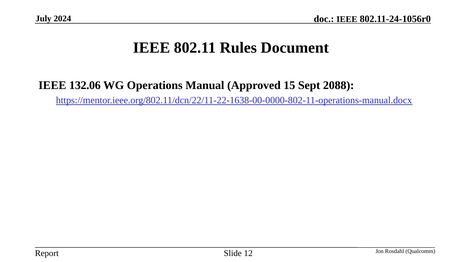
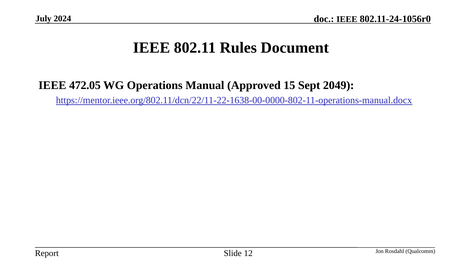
132.06: 132.06 -> 472.05
2088: 2088 -> 2049
